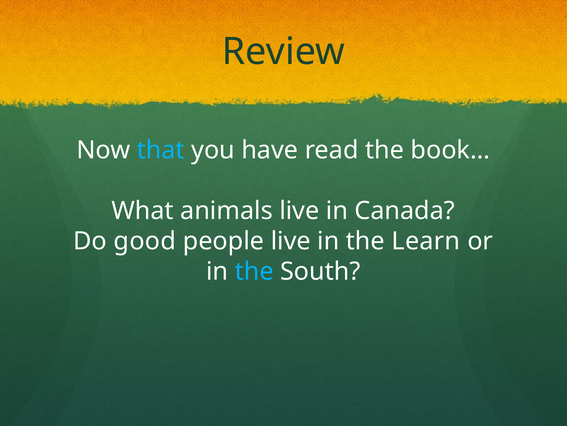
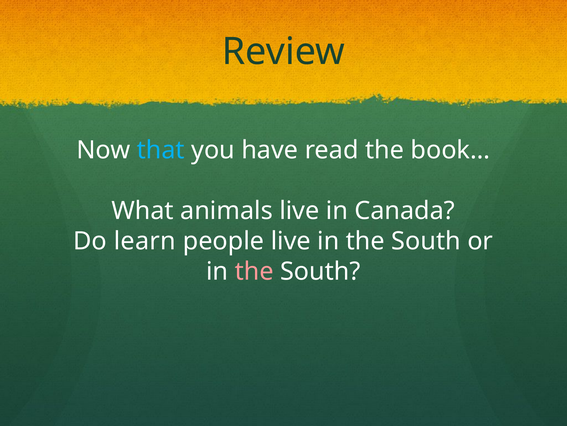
good: good -> learn
live in the Learn: Learn -> South
the at (254, 271) colour: light blue -> pink
